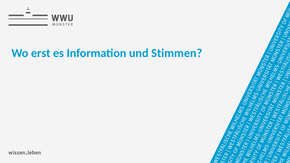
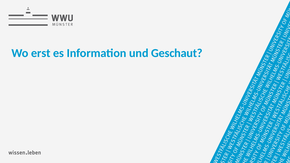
Stimmen: Stimmen -> Geschaut
